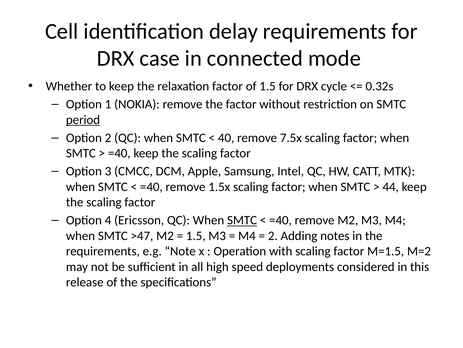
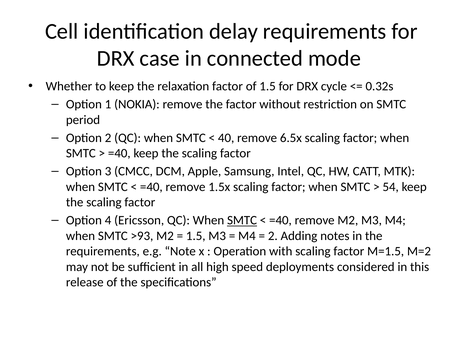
period underline: present -> none
7.5x: 7.5x -> 6.5x
44: 44 -> 54
>47: >47 -> >93
